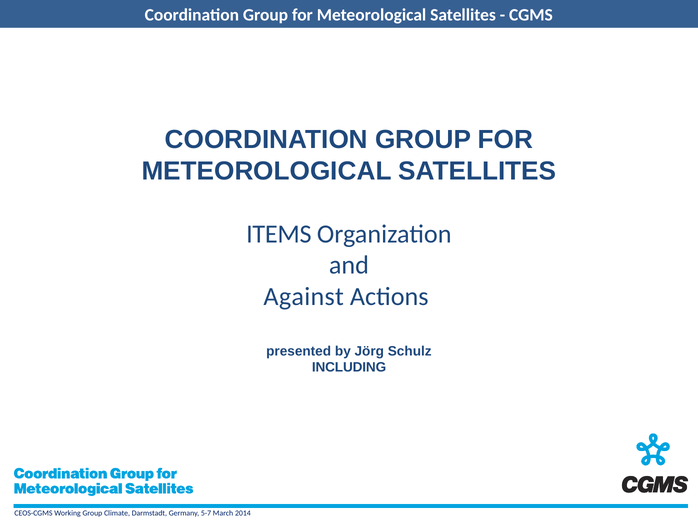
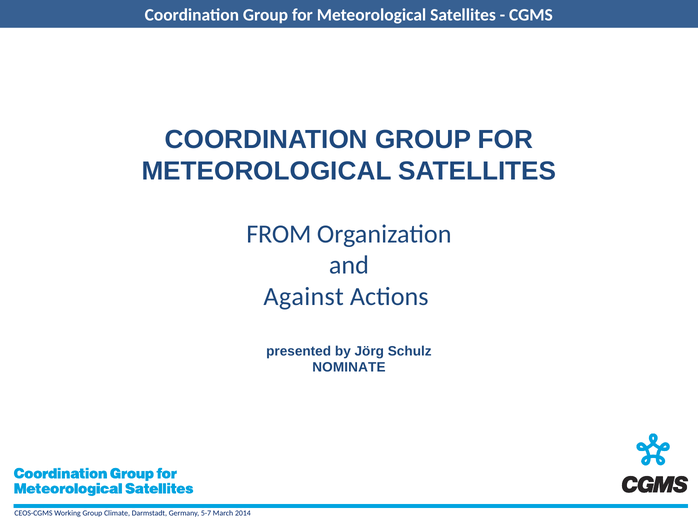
ITEMS: ITEMS -> FROM
INCLUDING: INCLUDING -> NOMINATE
